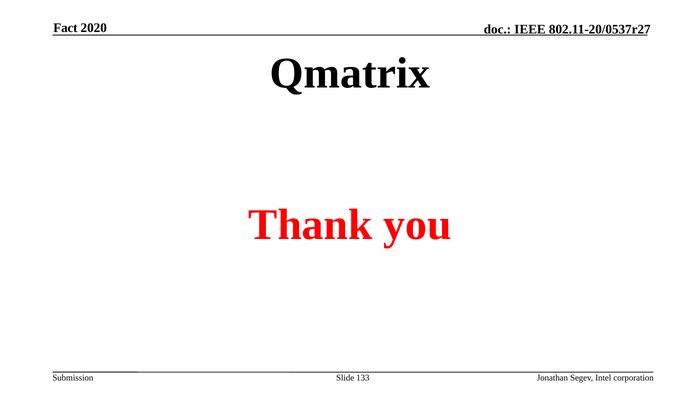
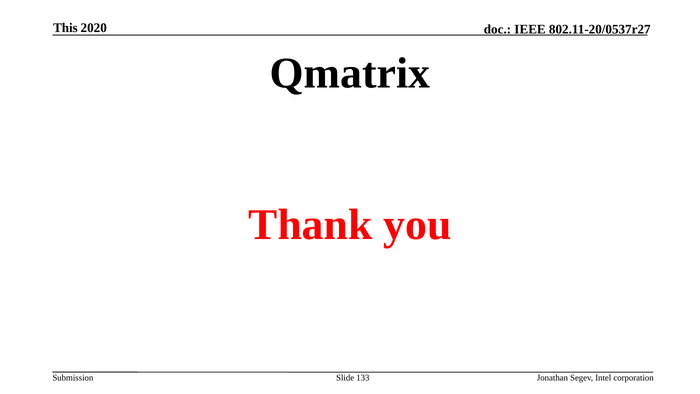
Fact: Fact -> This
